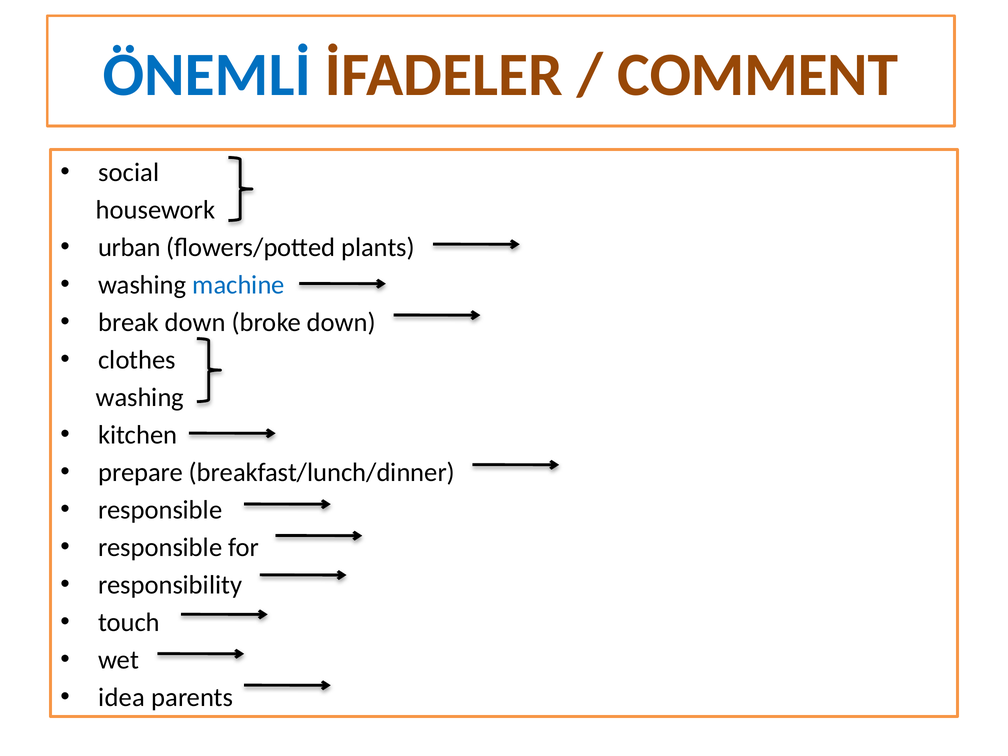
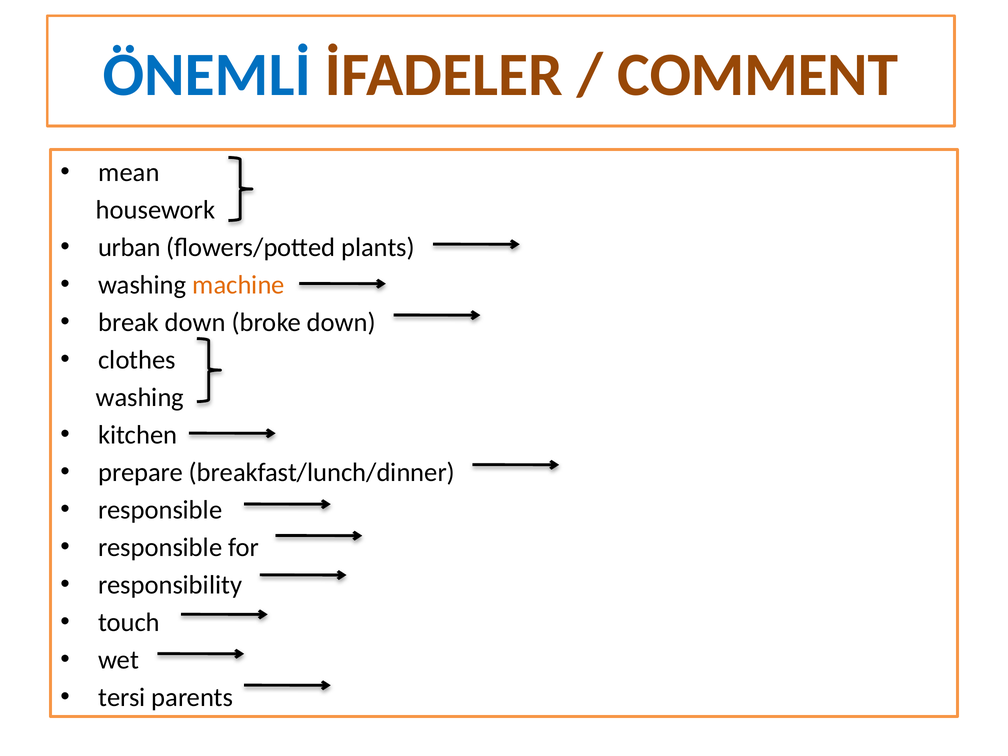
social: social -> mean
machine colour: blue -> orange
idea: idea -> tersi
